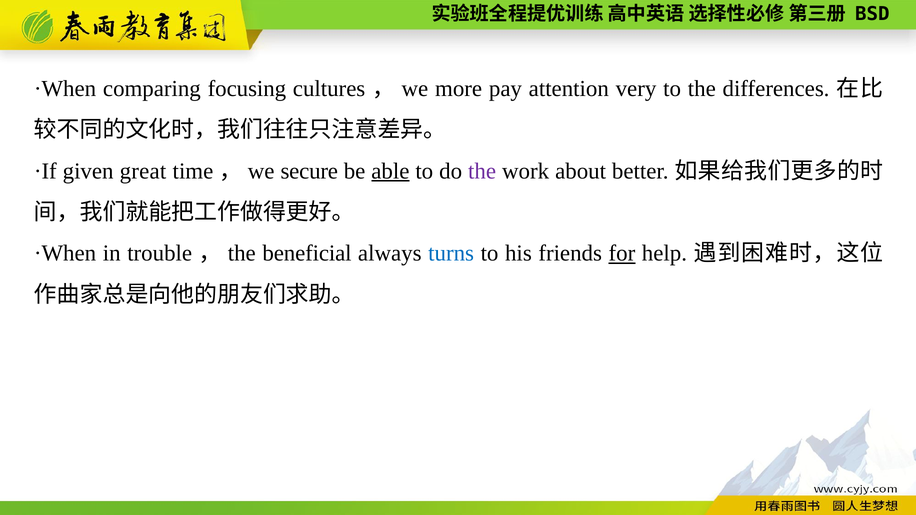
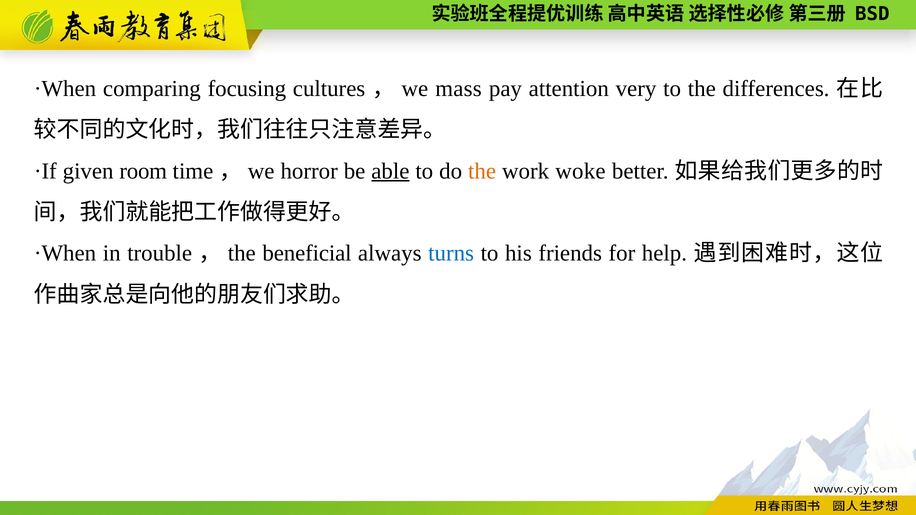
more: more -> mass
great: great -> room
secure: secure -> horror
the at (482, 171) colour: purple -> orange
about: about -> woke
for underline: present -> none
